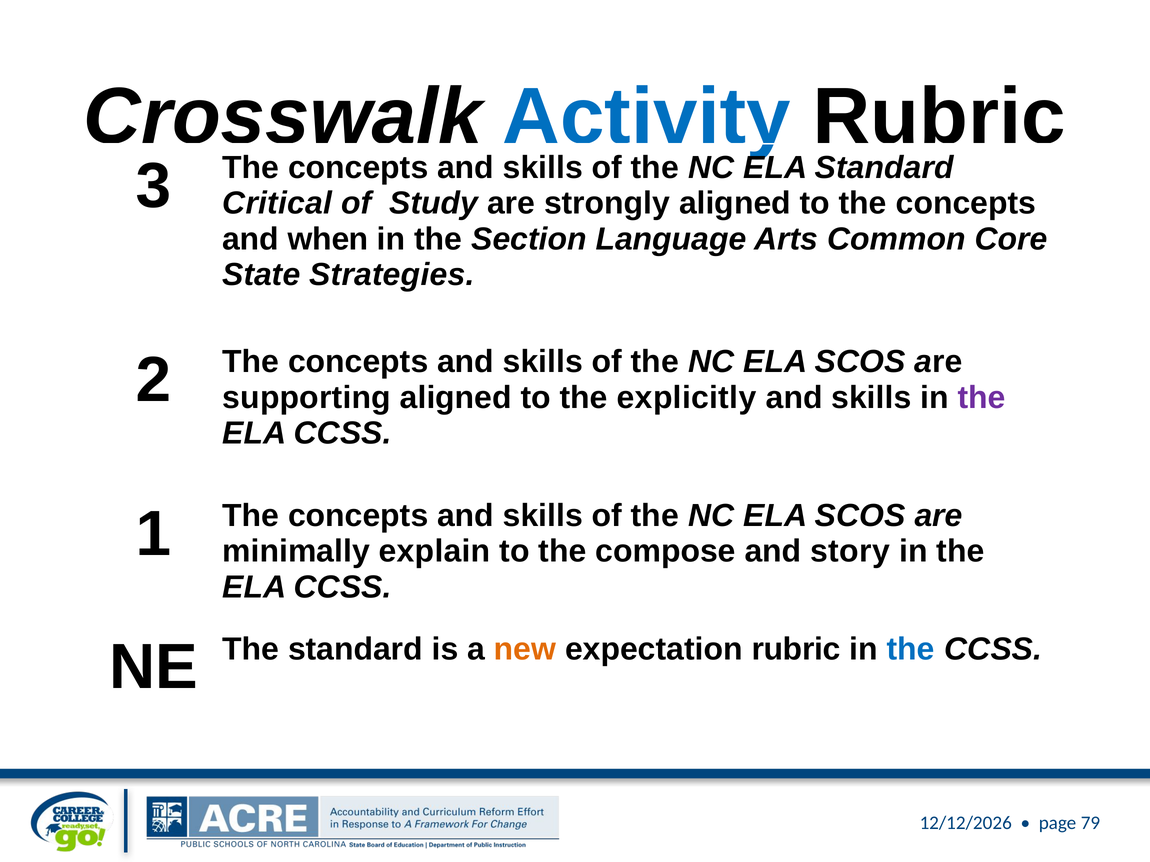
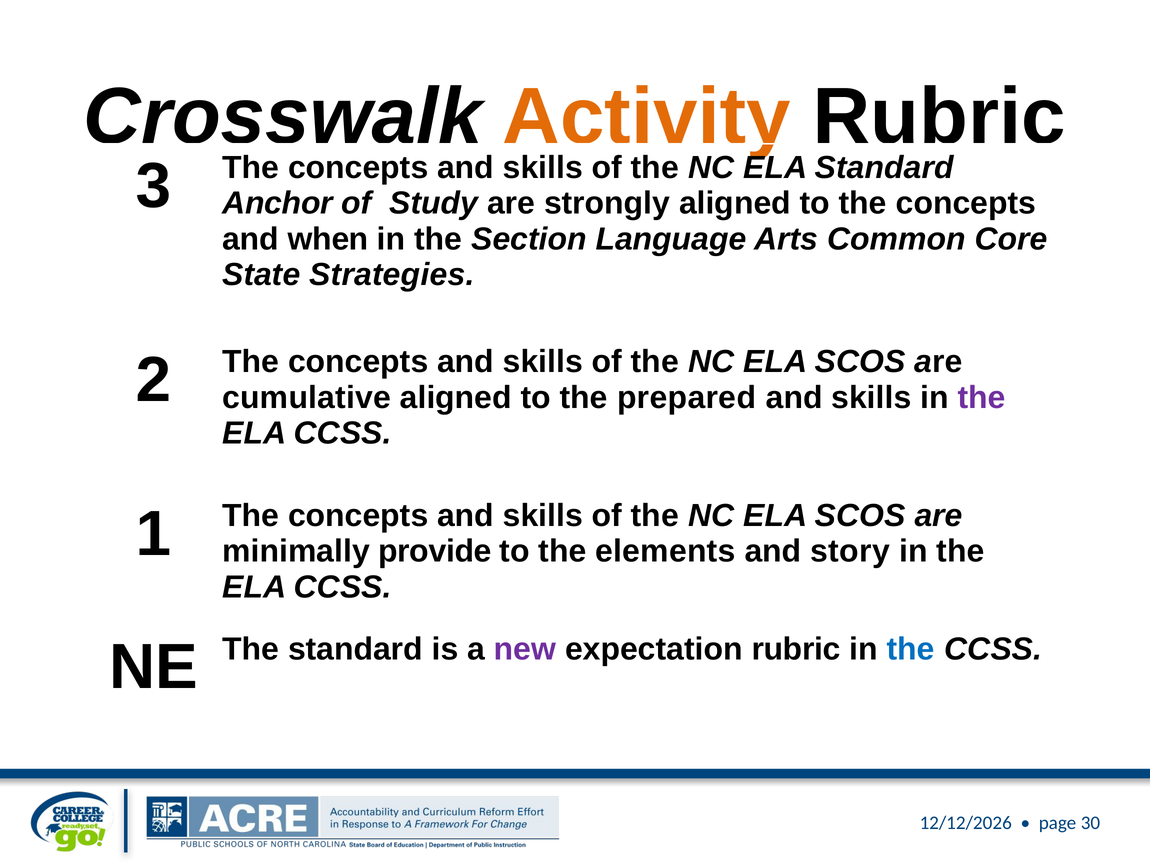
Activity colour: blue -> orange
Critical: Critical -> Anchor
supporting: supporting -> cumulative
explicitly: explicitly -> prepared
explain: explain -> provide
compose: compose -> elements
new colour: orange -> purple
79: 79 -> 30
